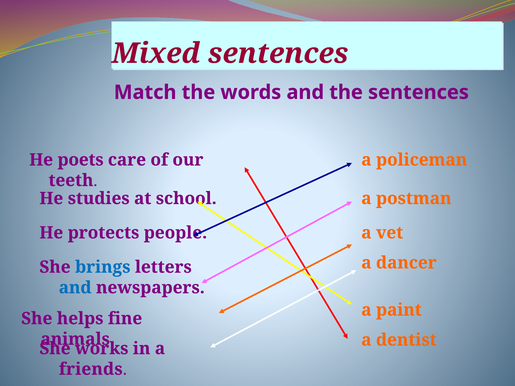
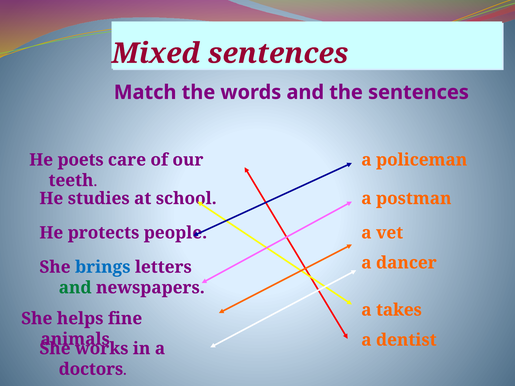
and at (75, 288) colour: blue -> green
paint: paint -> takes
friends: friends -> doctors
